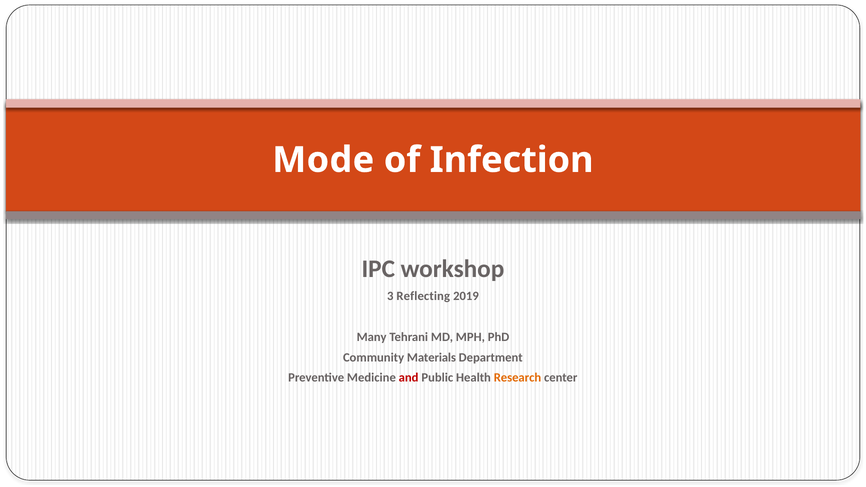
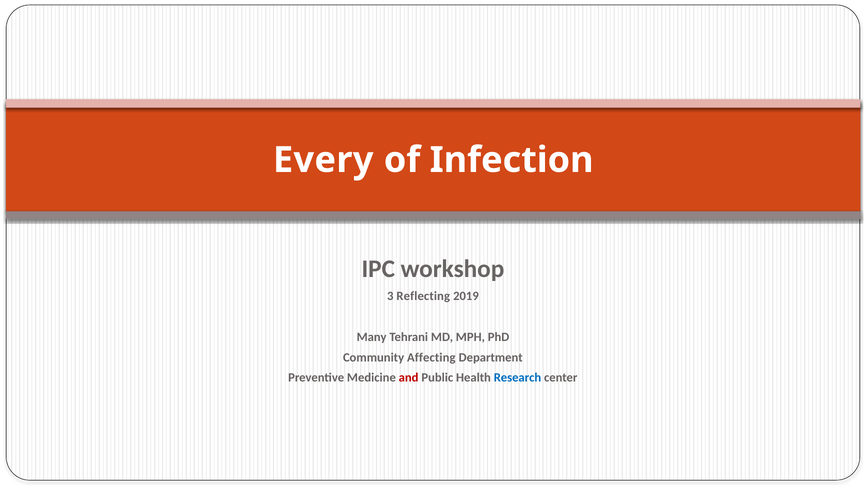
Mode: Mode -> Every
Materials: Materials -> Affecting
Research colour: orange -> blue
